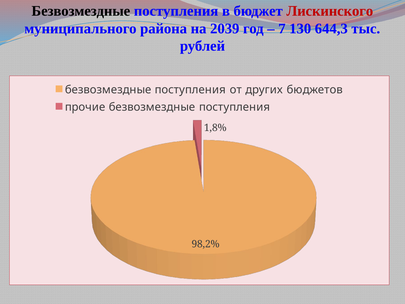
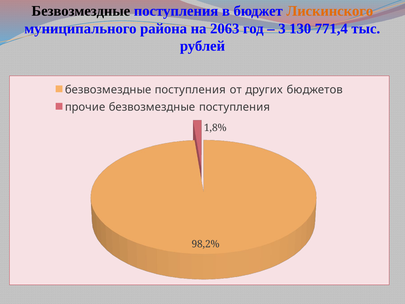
Лискинского colour: red -> orange
2039: 2039 -> 2063
7: 7 -> 3
644,3: 644,3 -> 771,4
